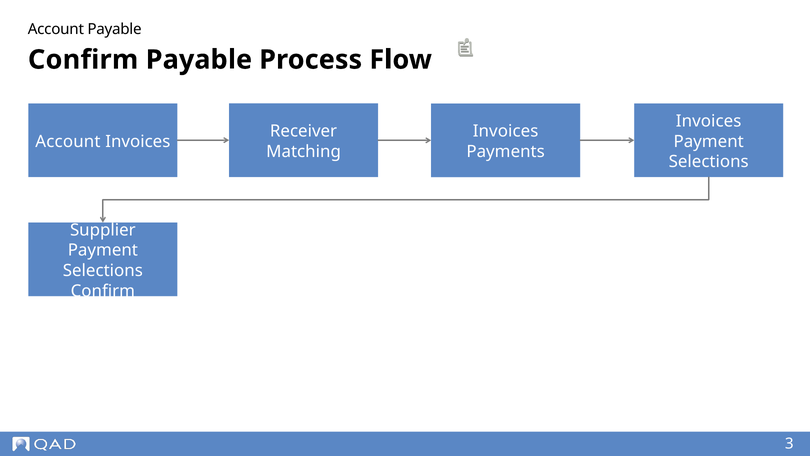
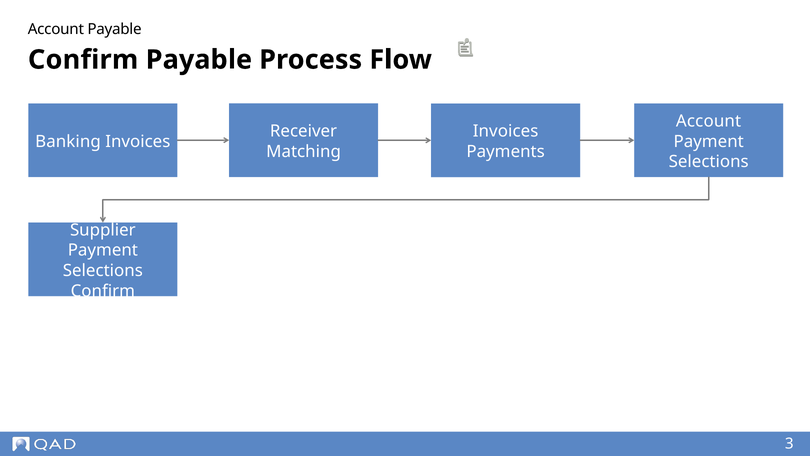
Invoices at (709, 121): Invoices -> Account
Account at (68, 141): Account -> Banking
